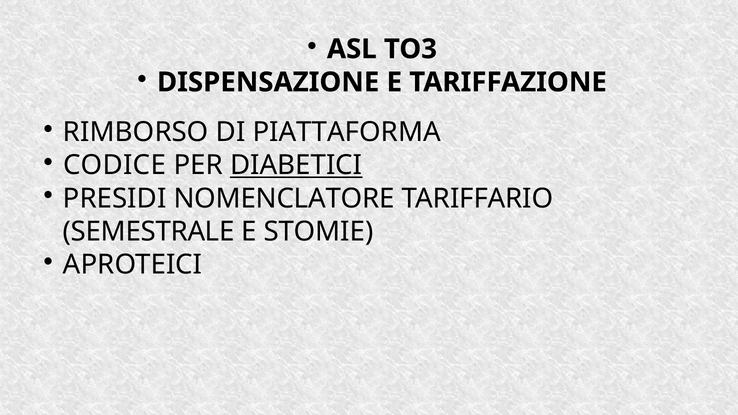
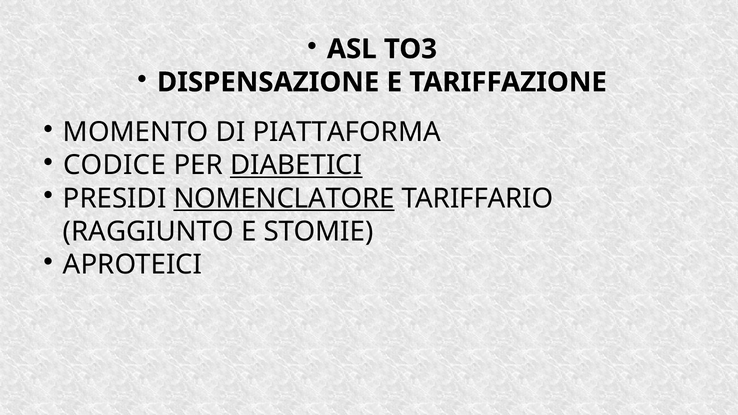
RIMBORSO: RIMBORSO -> MOMENTO
NOMENCLATORE underline: none -> present
SEMESTRALE: SEMESTRALE -> RAGGIUNTO
